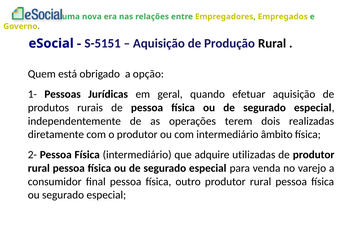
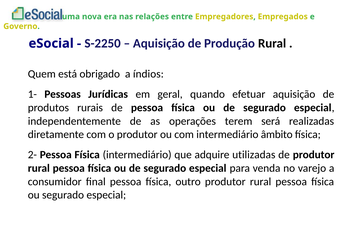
S-5151: S-5151 -> S-2250
opção: opção -> índios
dois: dois -> será
